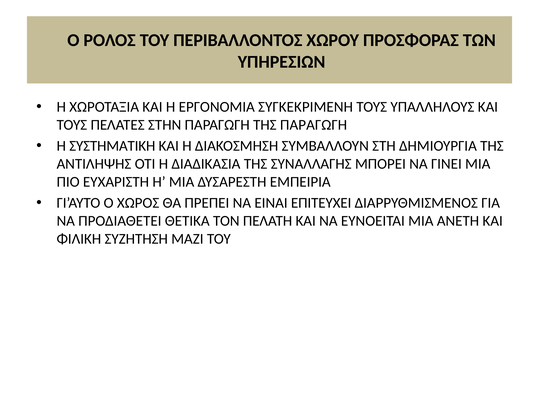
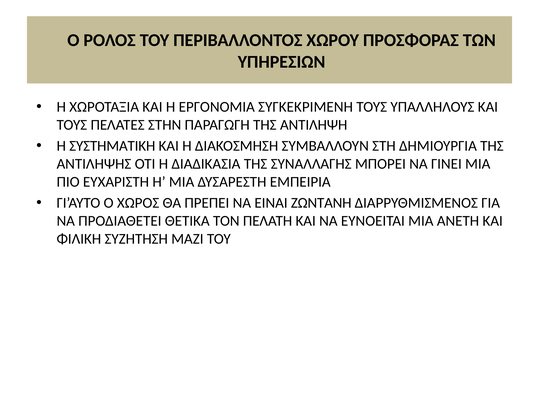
ΤΗΣ ΠΑΡΑΓΩΓΗ: ΠΑΡΑΓΩΓΗ -> ΑΝΤΙΛΗΨΗ
ΕΠΙΤΕΥΧΕΙ: ΕΠΙΤΕΥΧΕΙ -> ΖΩΝΤΑΝΗ
